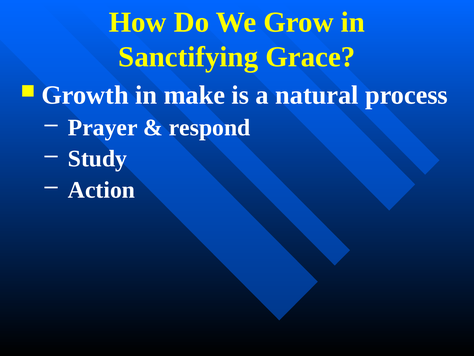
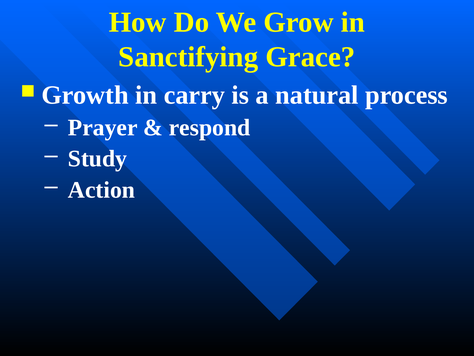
make: make -> carry
